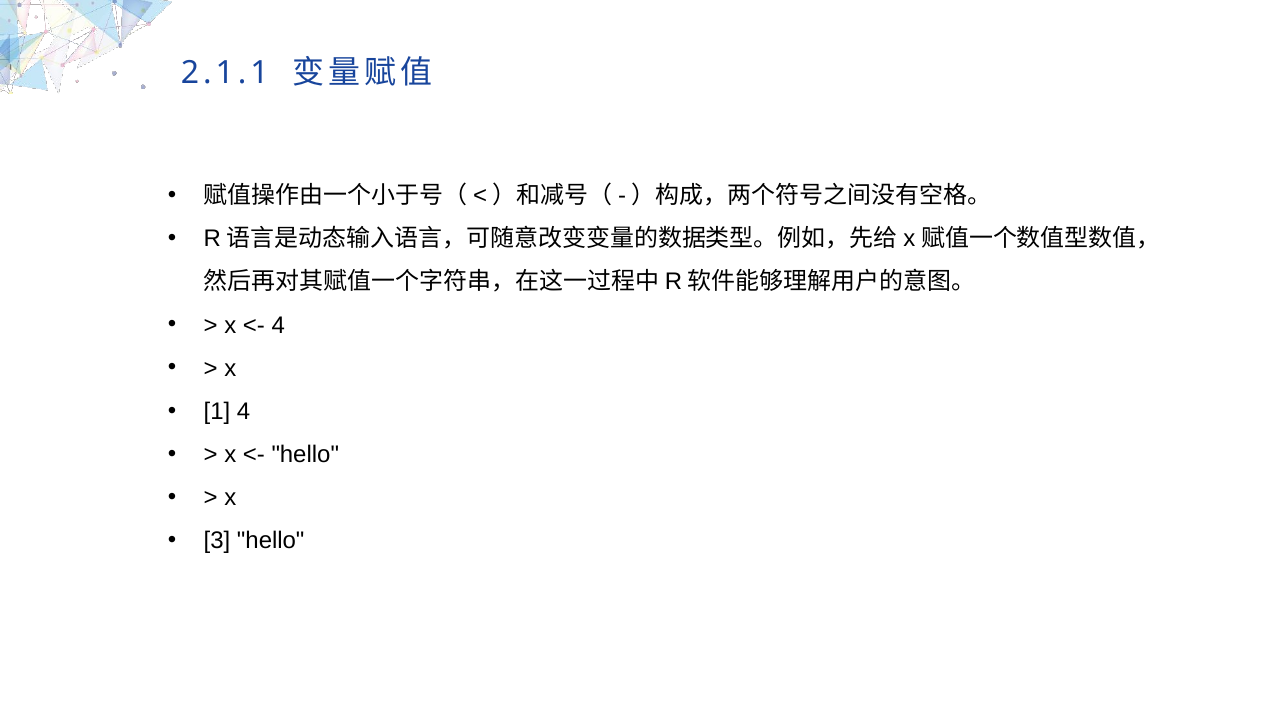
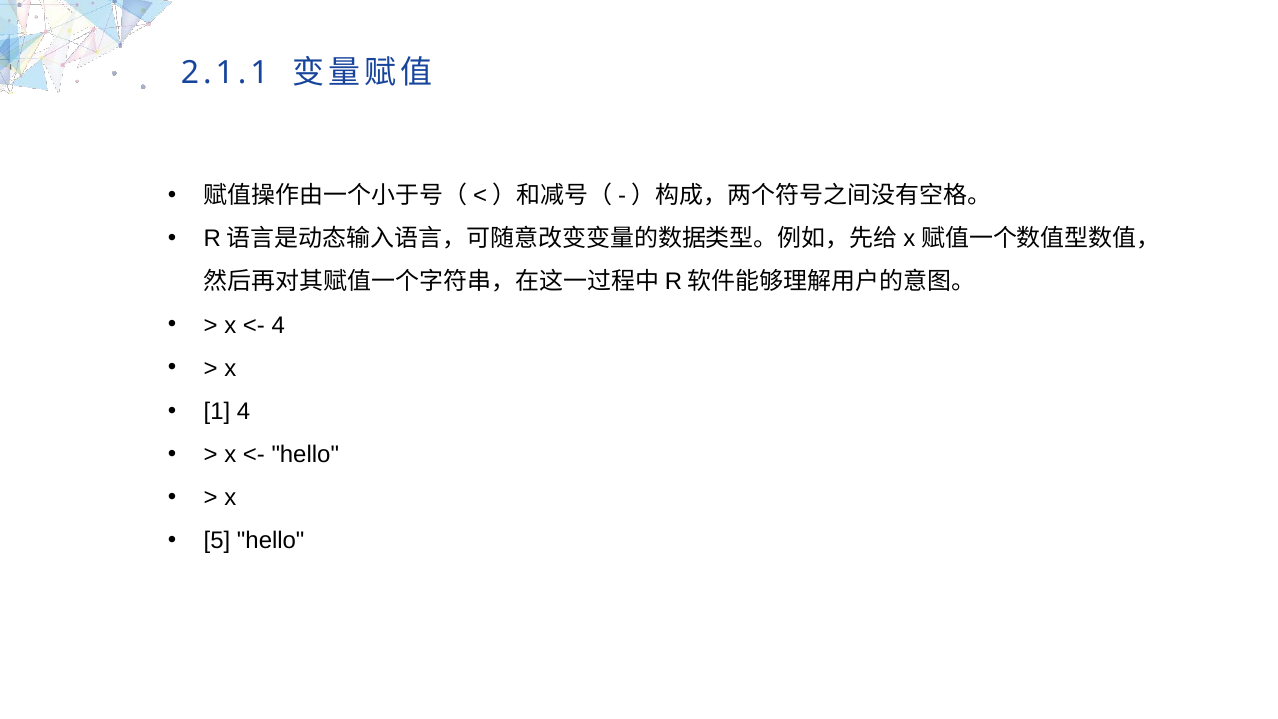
3: 3 -> 5
